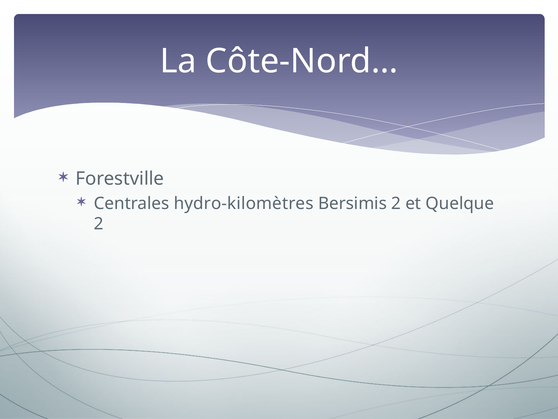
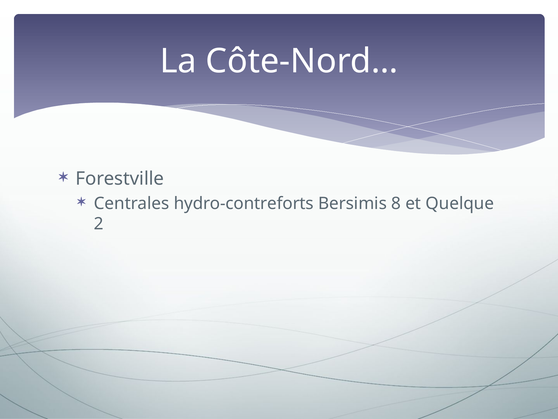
hydro-kilomètres: hydro-kilomètres -> hydro-contreforts
Bersimis 2: 2 -> 8
